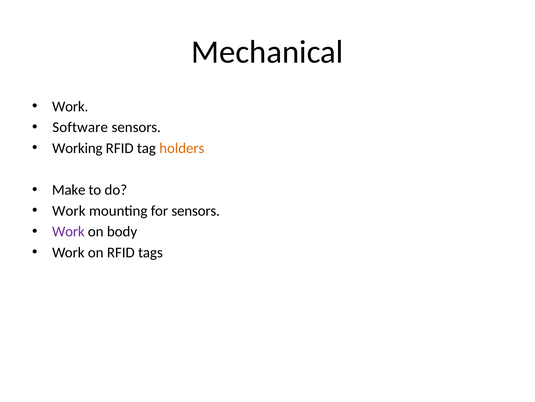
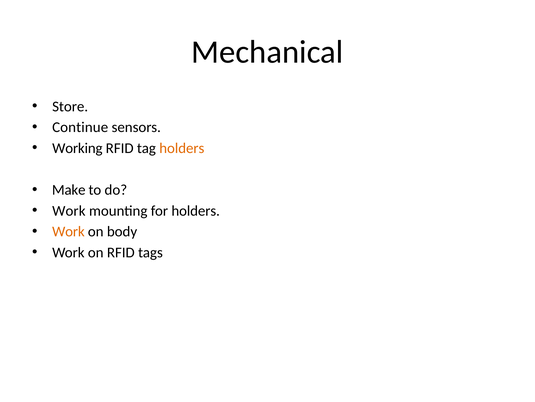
Work at (70, 106): Work -> Store
Software: Software -> Continue
for sensors: sensors -> holders
Work at (68, 231) colour: purple -> orange
